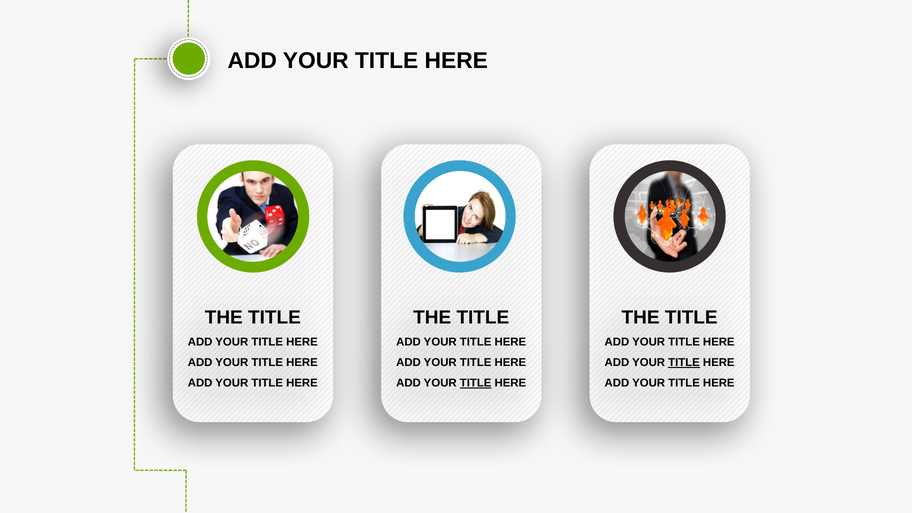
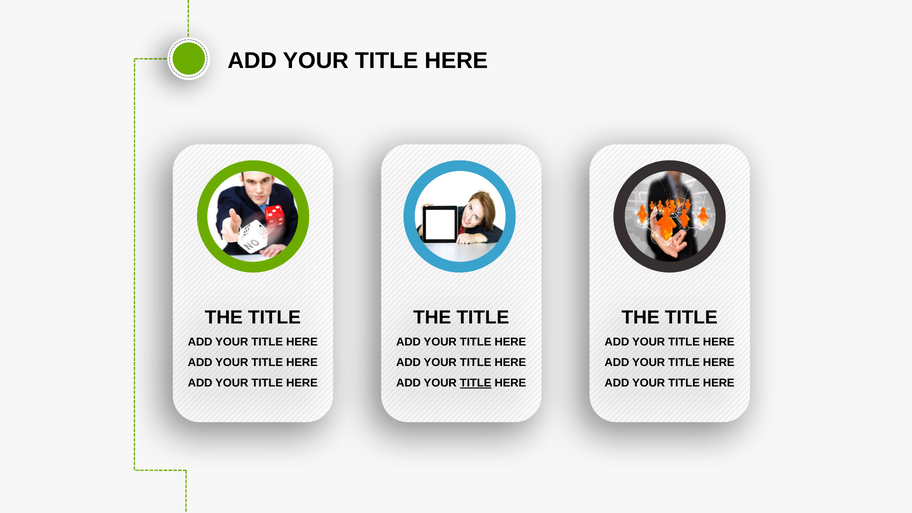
TITLE at (684, 363) underline: present -> none
